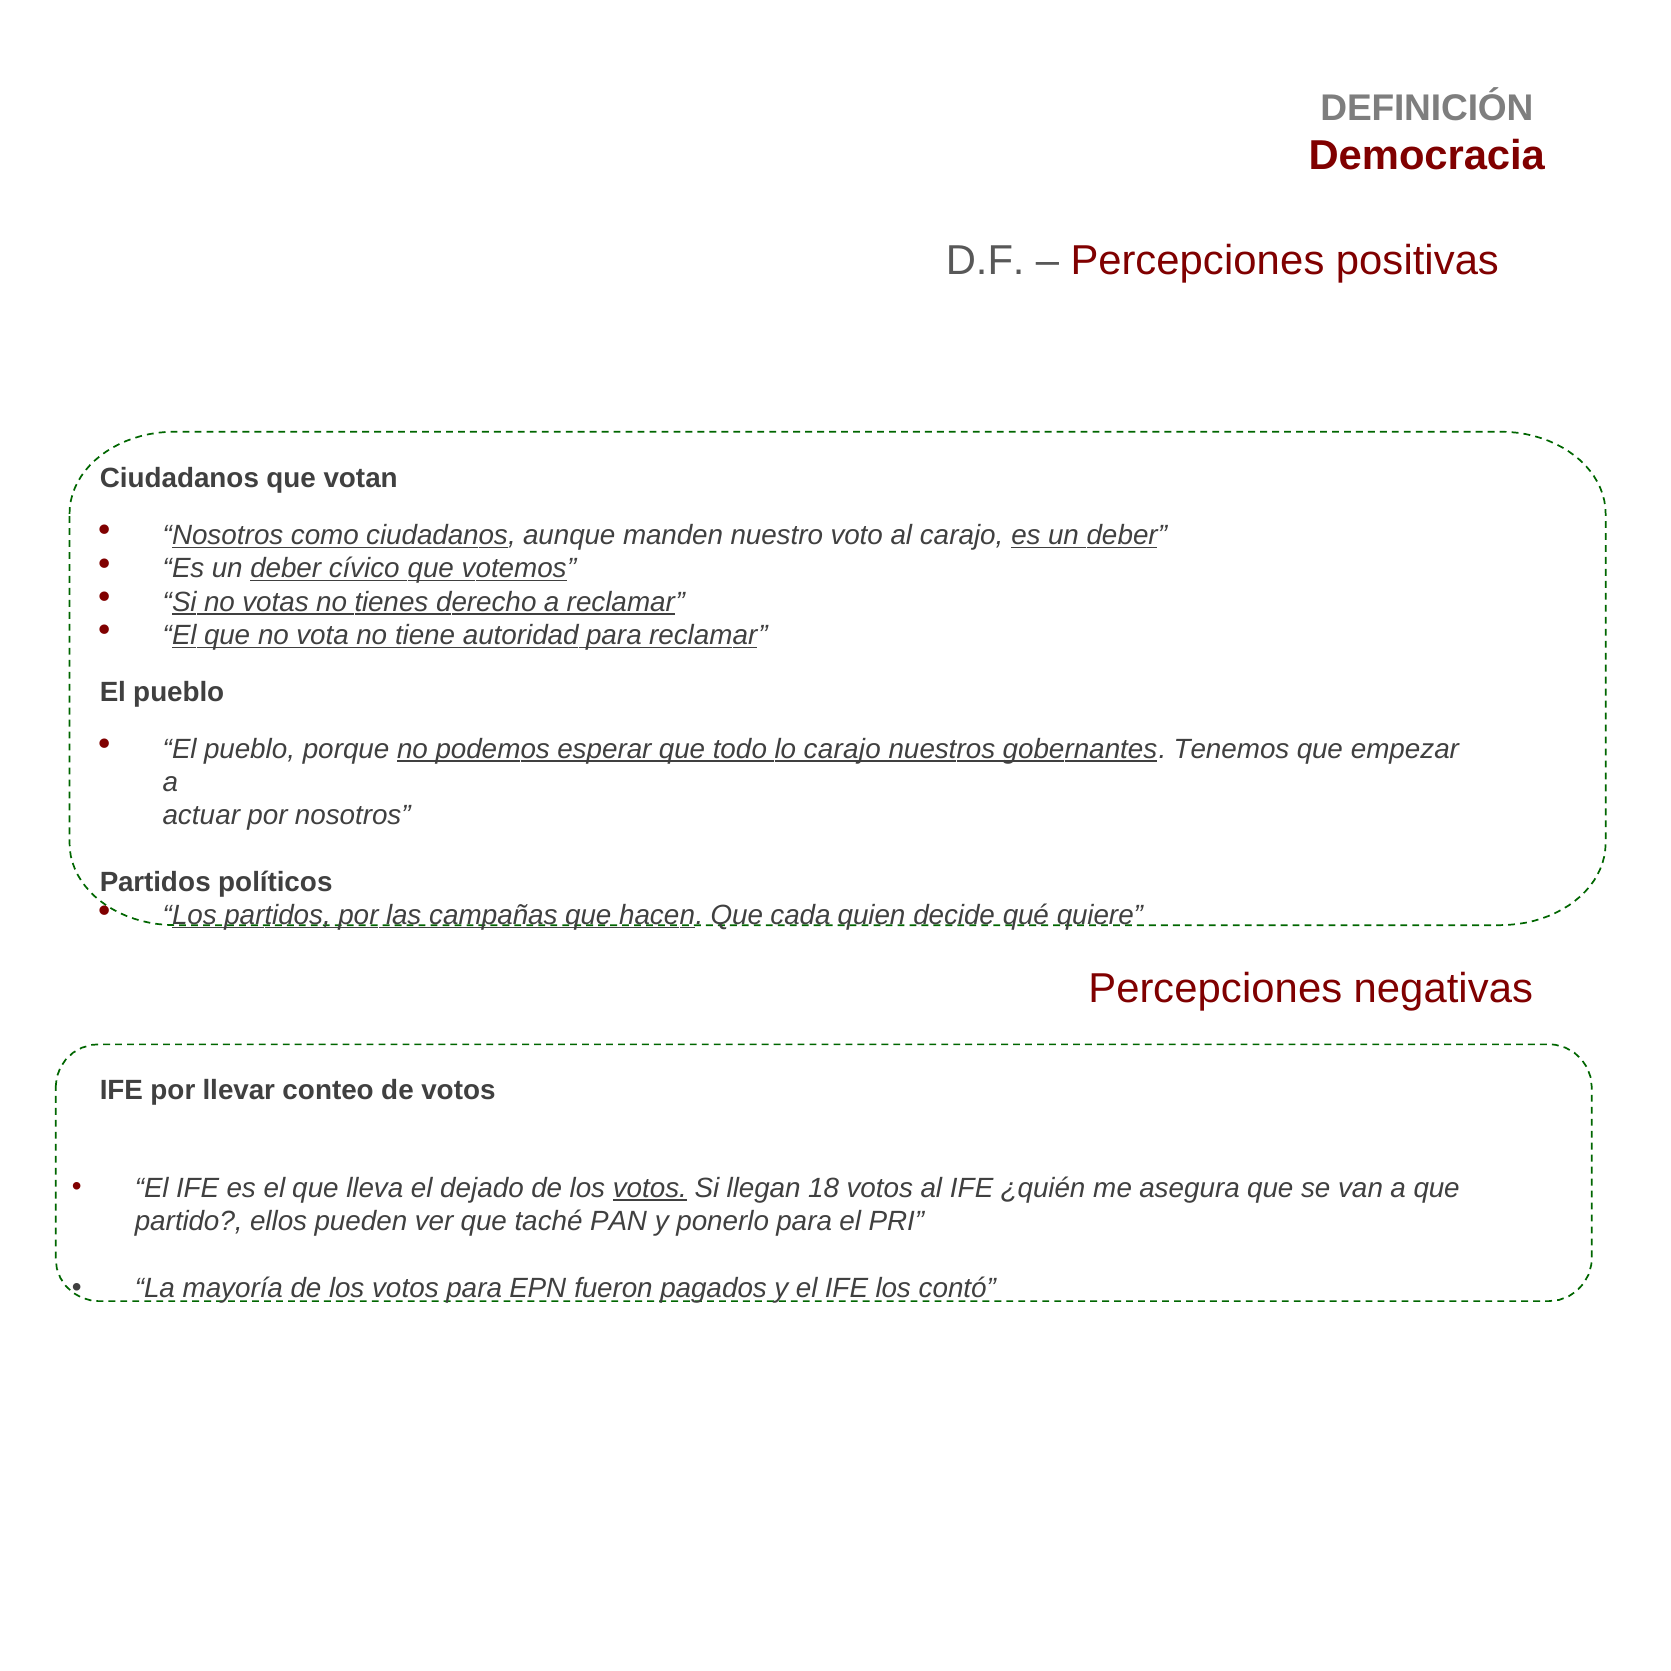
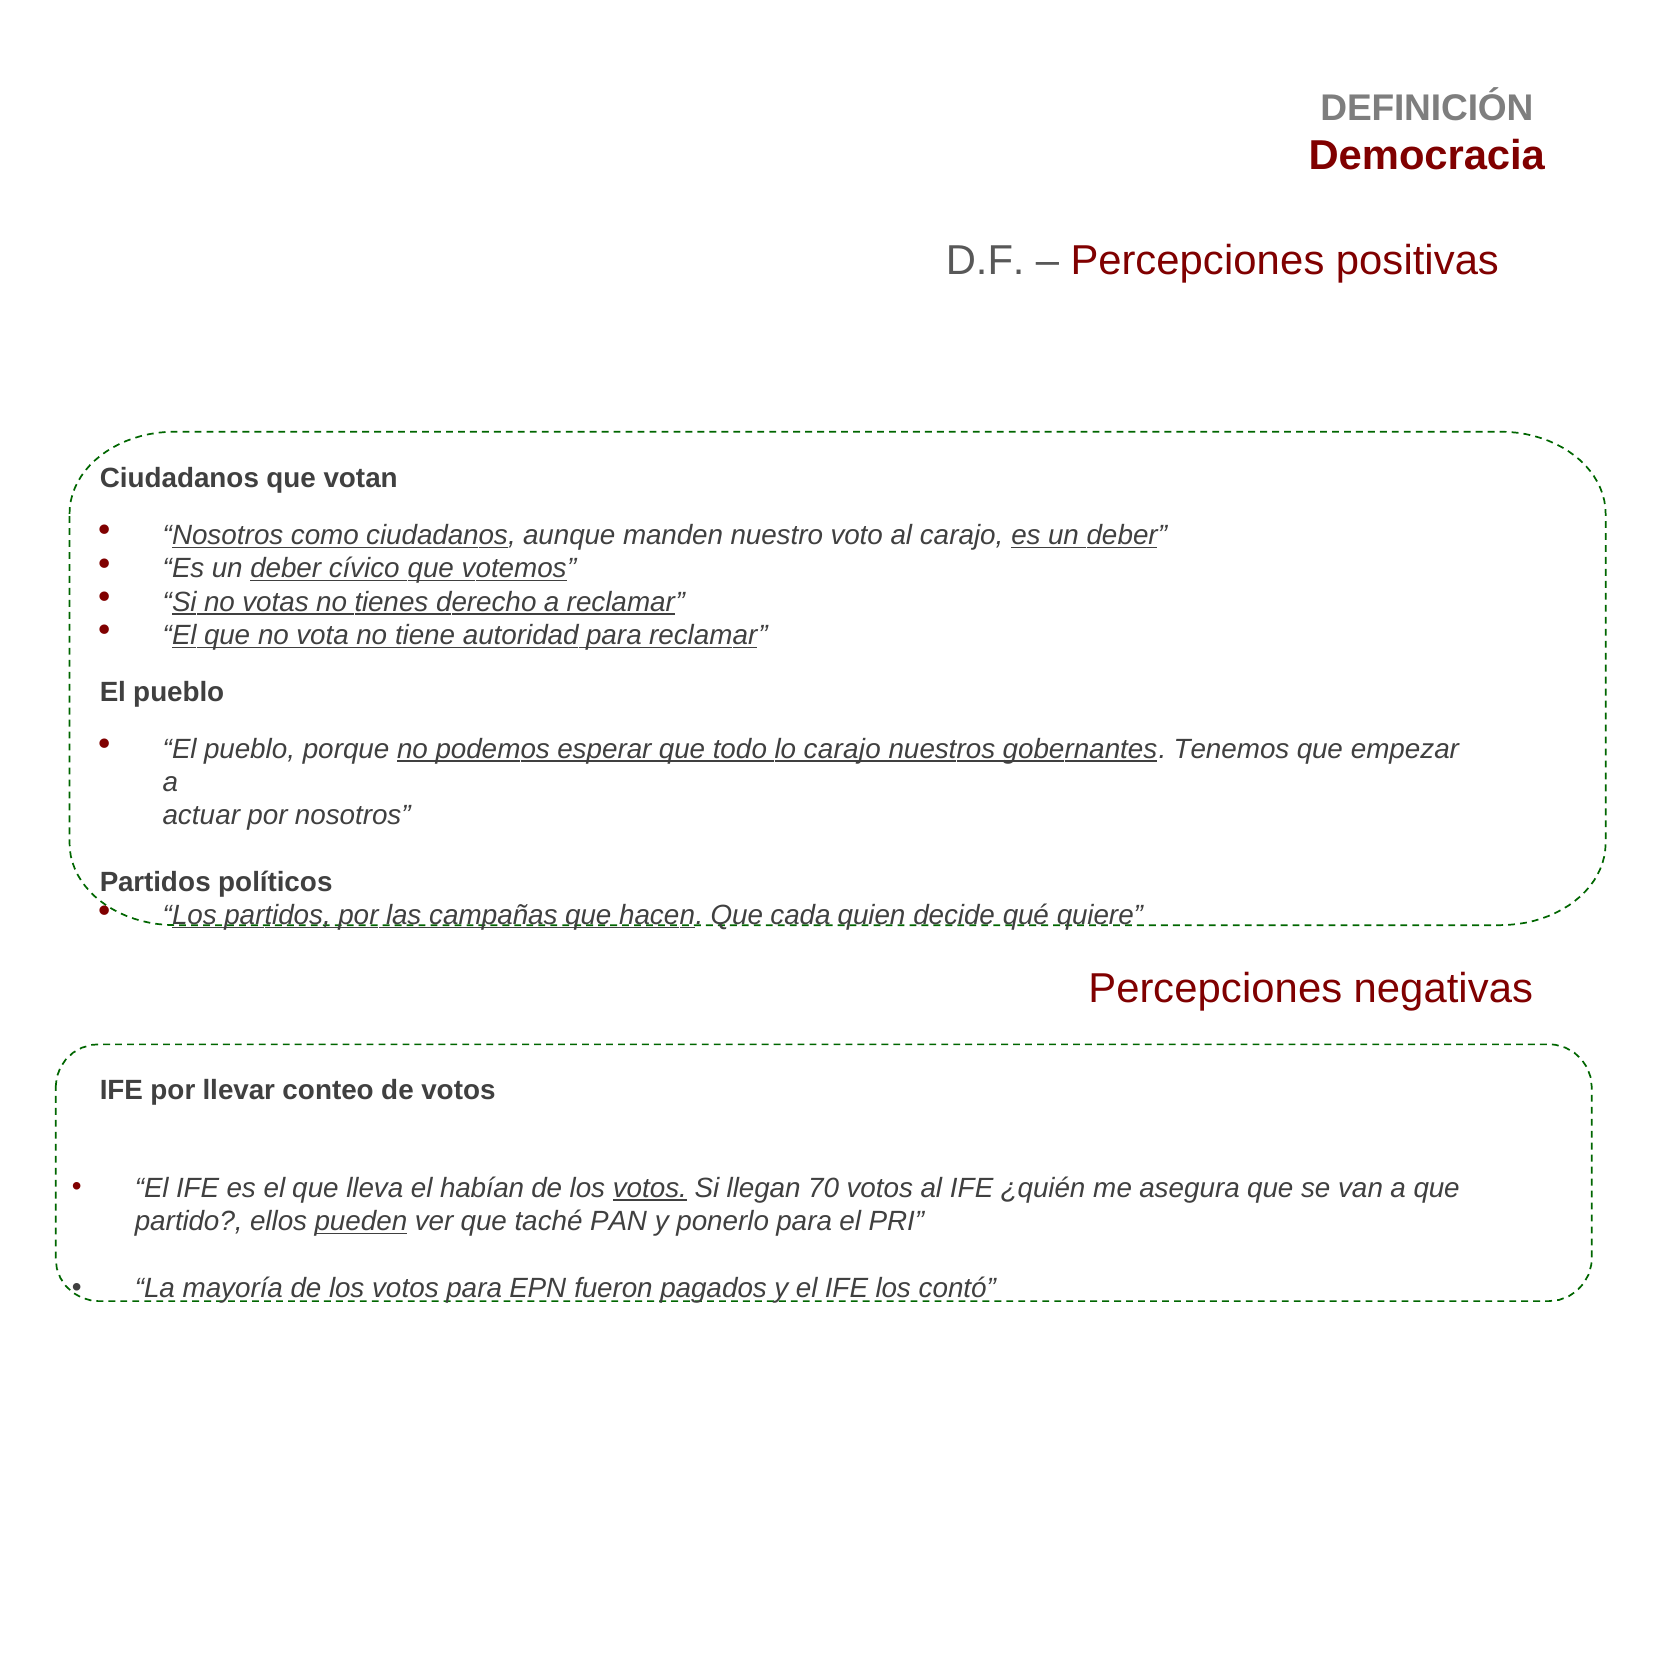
dejado: dejado -> habían
18: 18 -> 70
pueden underline: none -> present
